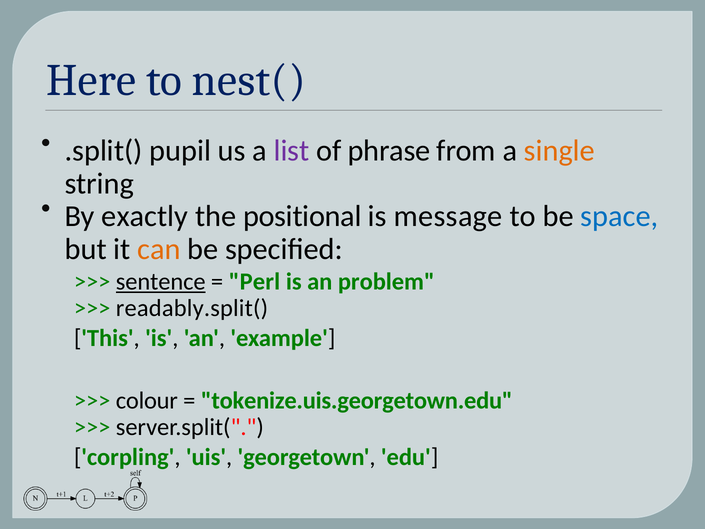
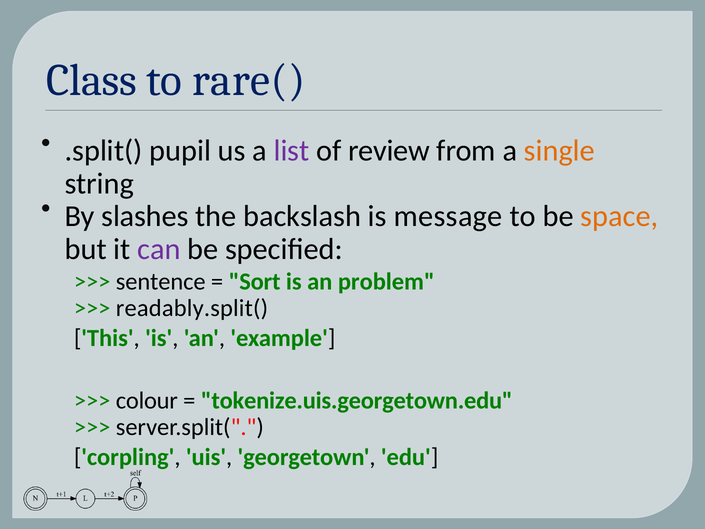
Here: Here -> Class
nest(: nest( -> rare(
phrase: phrase -> review
exactly: exactly -> slashes
positional: positional -> backslash
space colour: blue -> orange
can colour: orange -> purple
sentence underline: present -> none
Perl: Perl -> Sort
